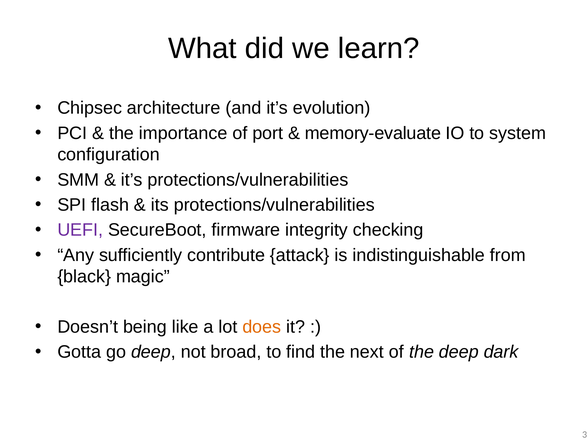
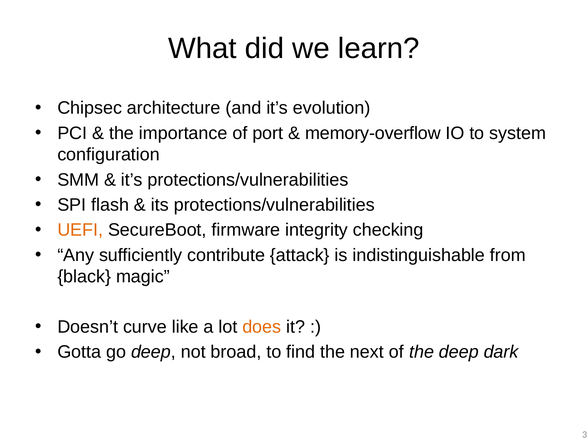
memory-evaluate: memory-evaluate -> memory-overflow
UEFI colour: purple -> orange
being: being -> curve
